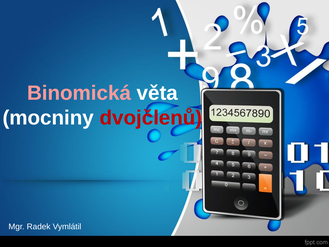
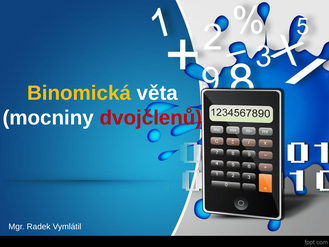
Binomická colour: pink -> yellow
